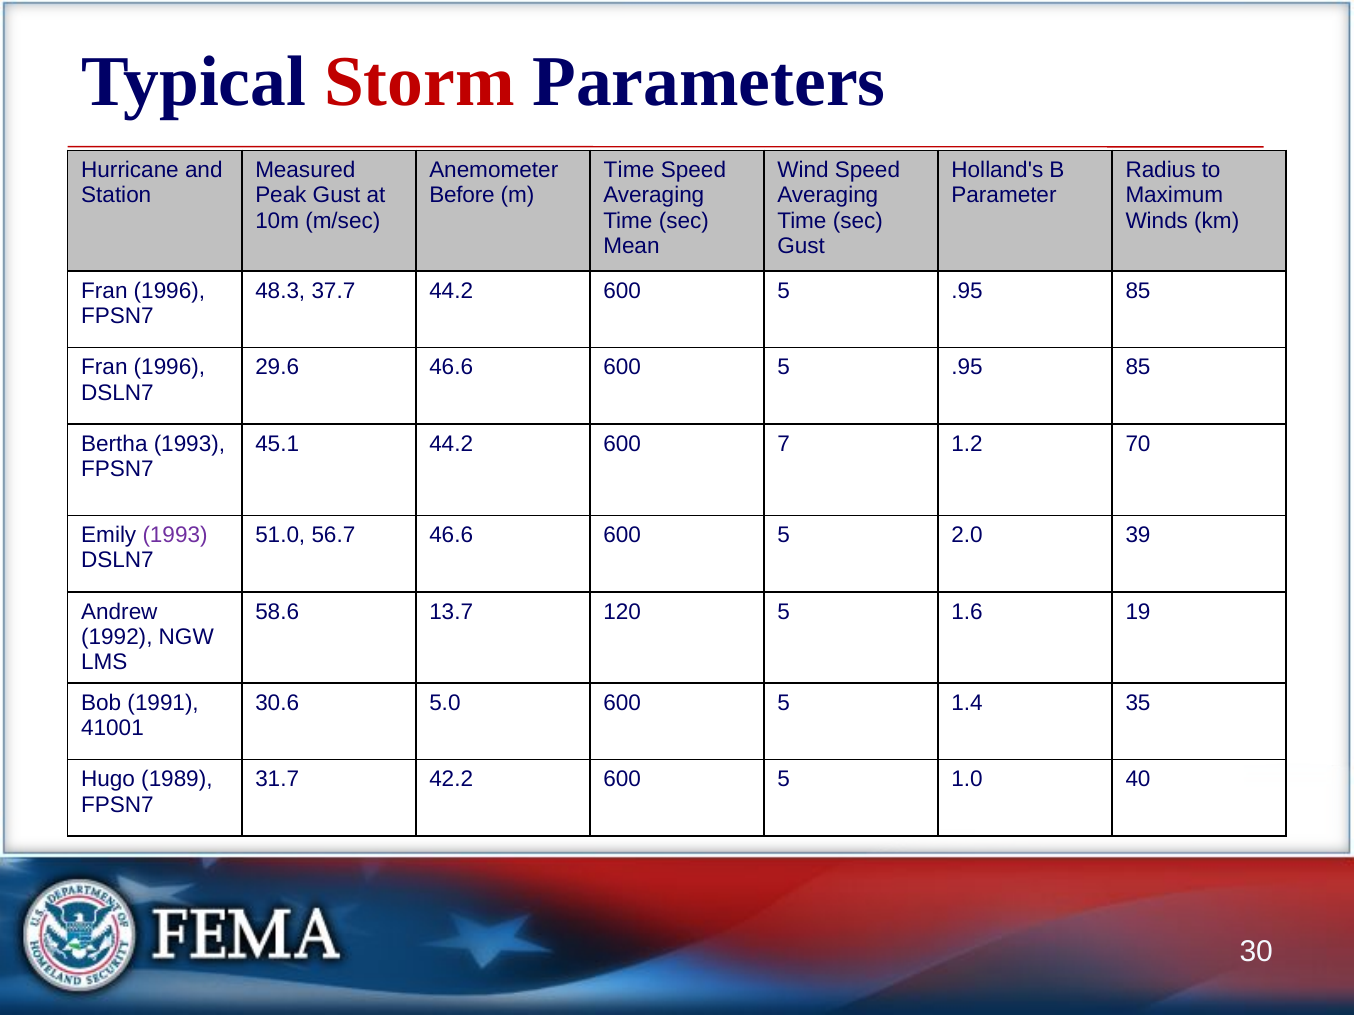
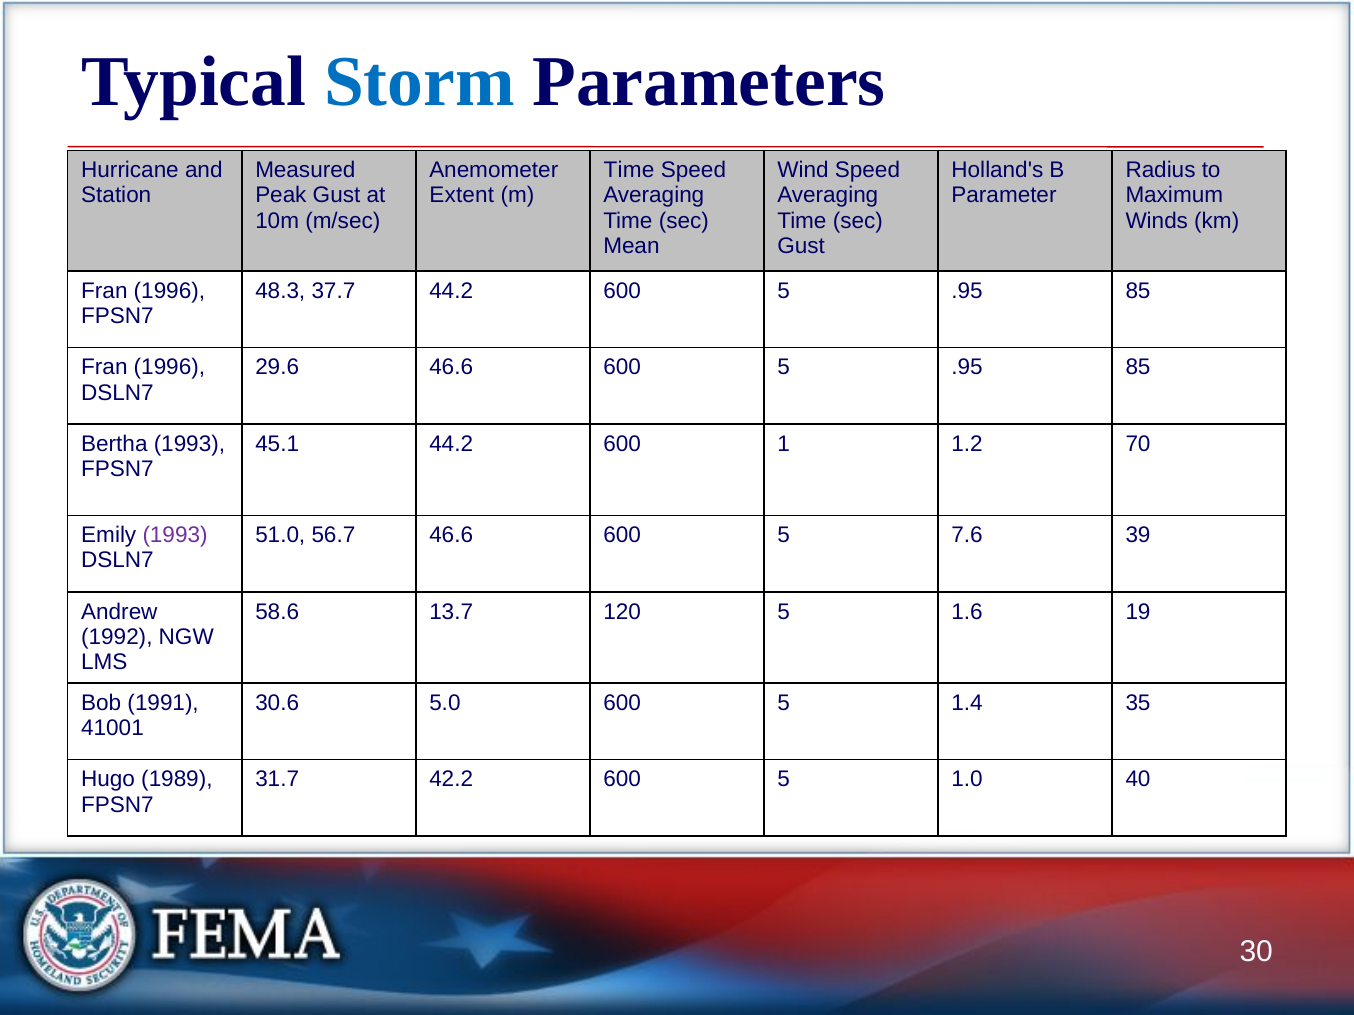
Storm colour: red -> blue
Before: Before -> Extent
7: 7 -> 1
2.0: 2.0 -> 7.6
